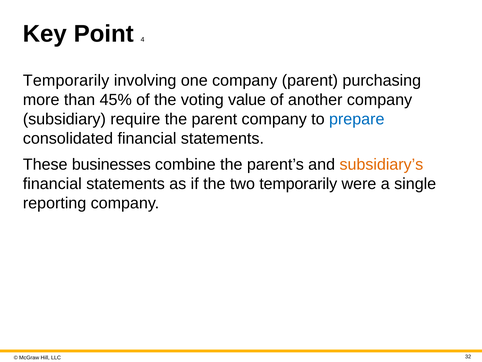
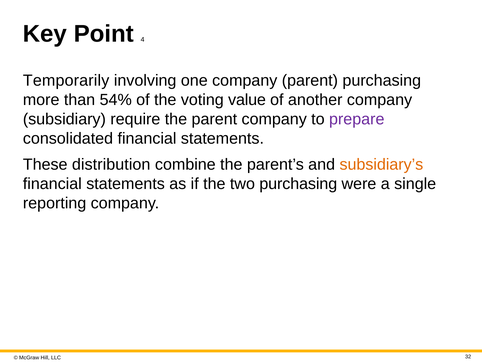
45%: 45% -> 54%
prepare colour: blue -> purple
businesses: businesses -> distribution
two temporarily: temporarily -> purchasing
